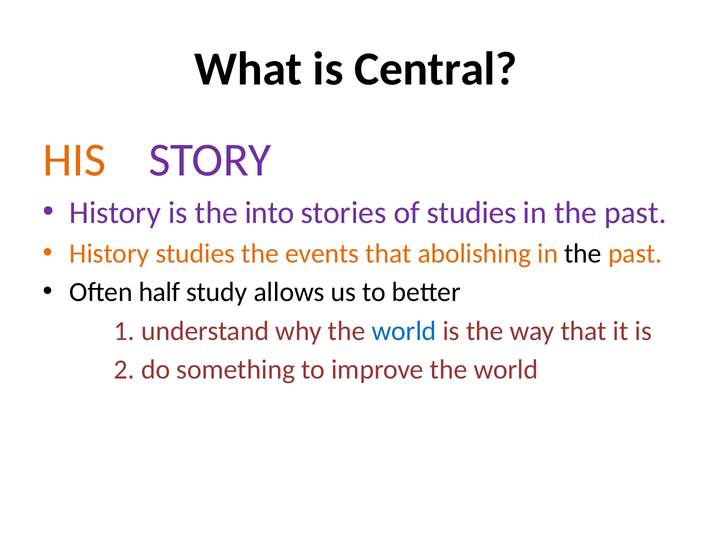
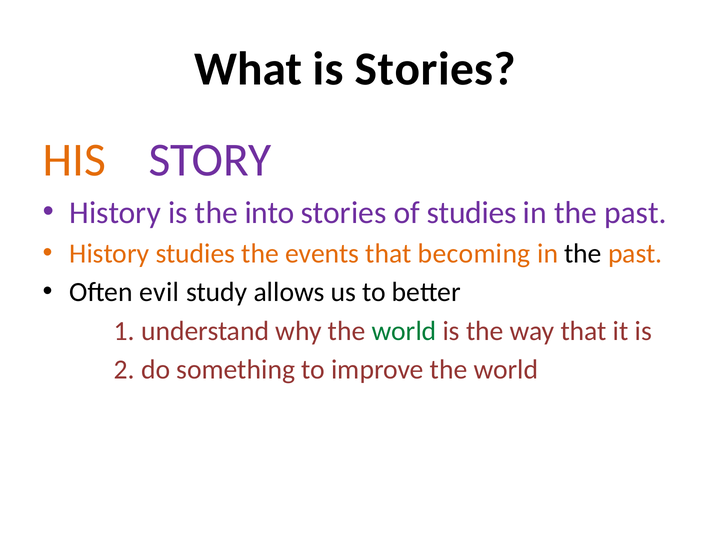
is Central: Central -> Stories
abolishing: abolishing -> becoming
half: half -> evil
world at (404, 331) colour: blue -> green
